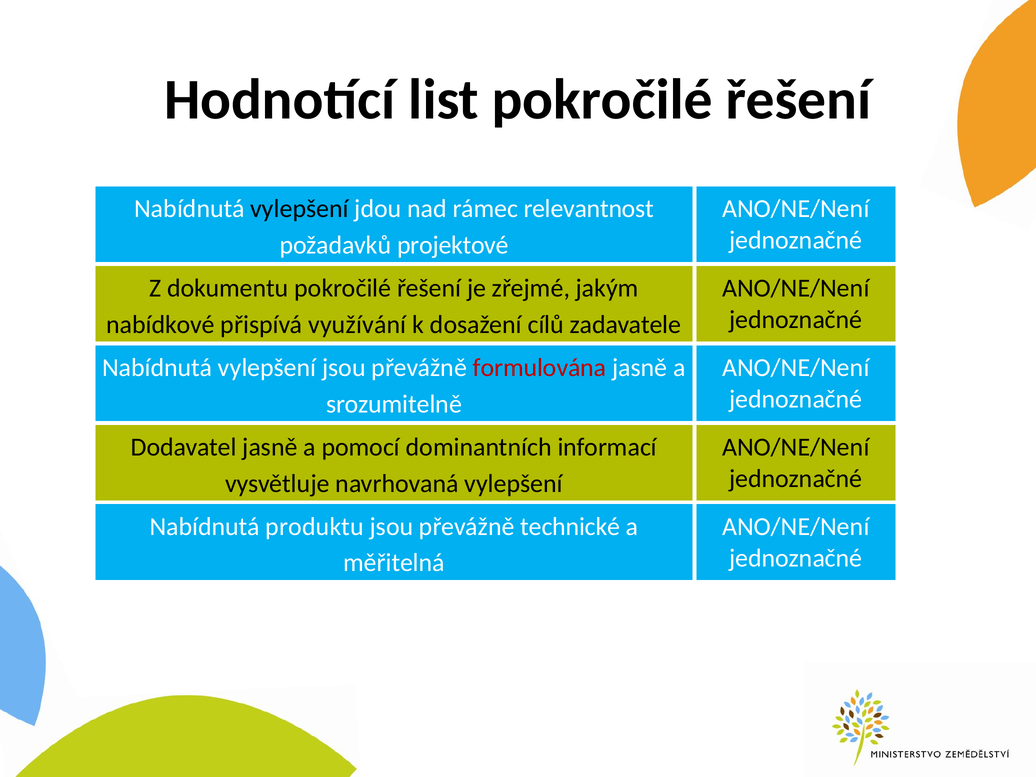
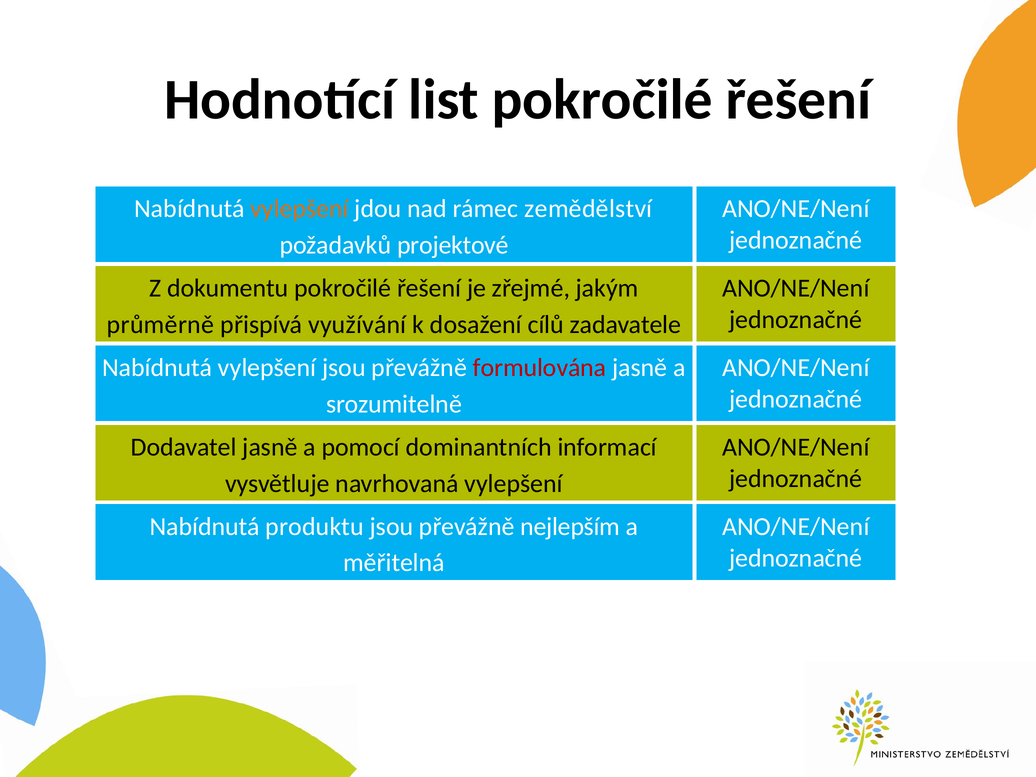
vylepšení at (299, 209) colour: black -> orange
relevantnost: relevantnost -> zemědělství
nabídkové: nabídkové -> průměrně
technické: technické -> nejlepším
